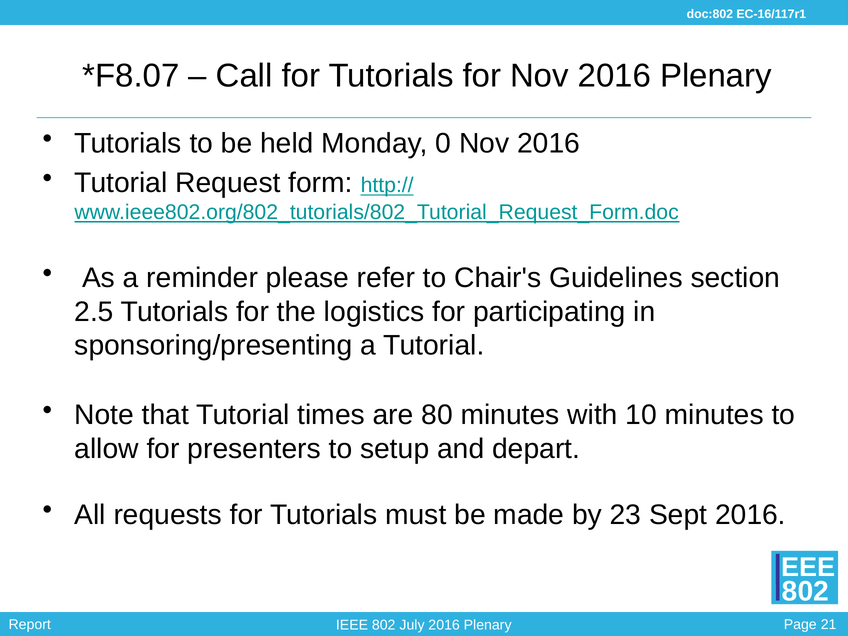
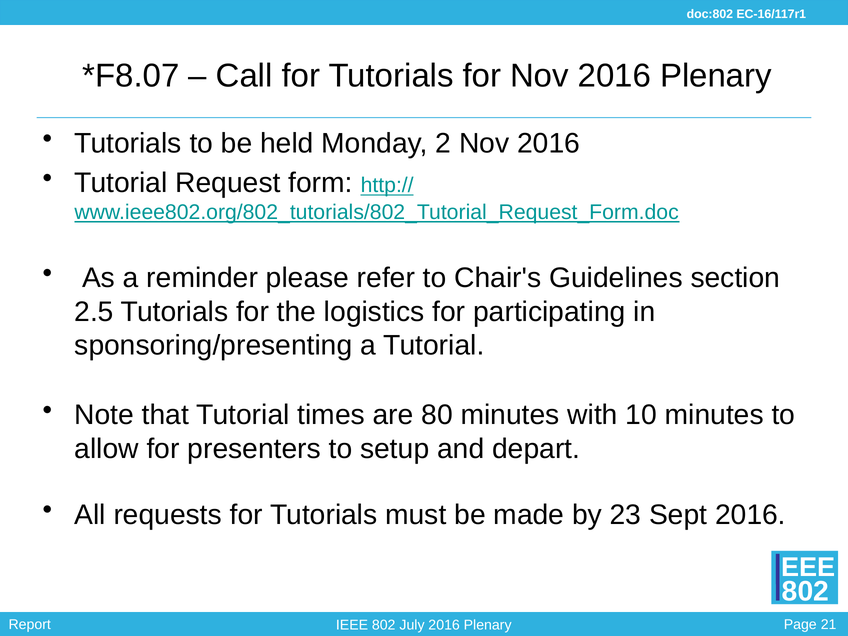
0: 0 -> 2
